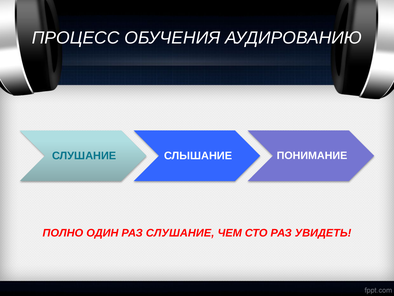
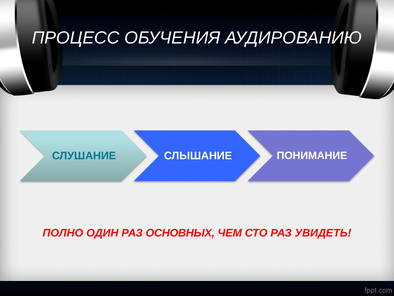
РАЗ СЛУШАНИЕ: СЛУШАНИЕ -> ОСНОВНЫХ
